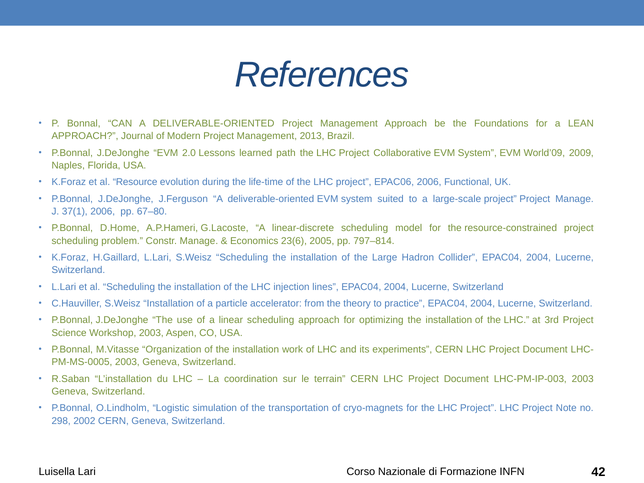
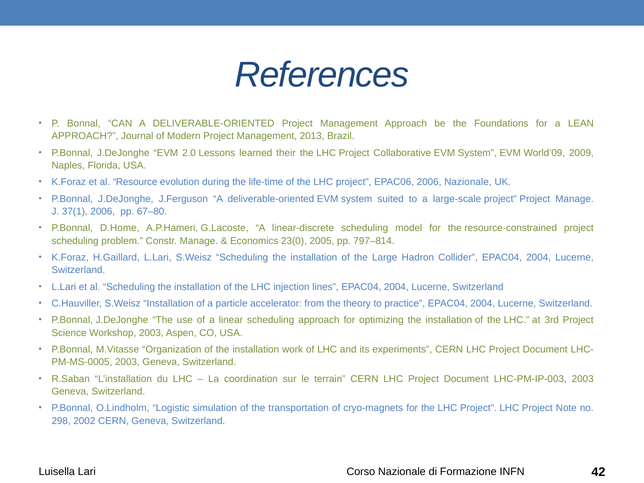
path: path -> their
2006 Functional: Functional -> Nazionale
23(6: 23(6 -> 23(0
